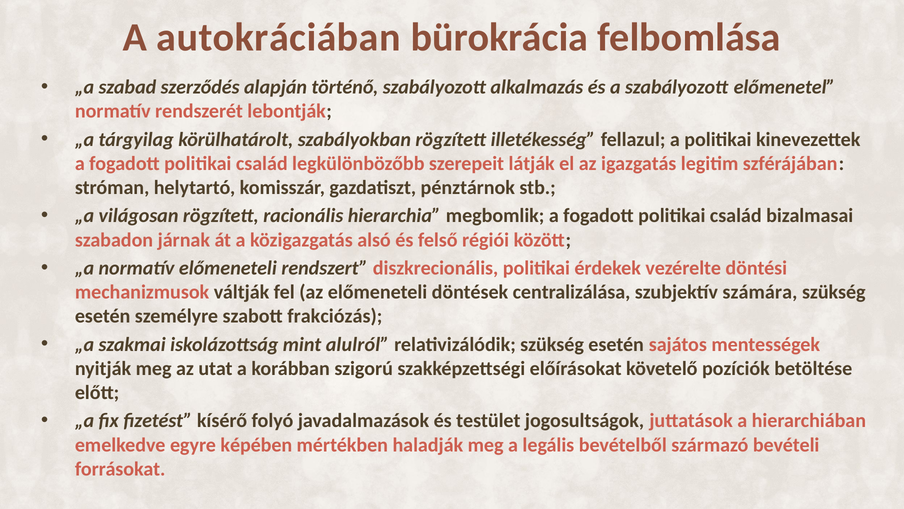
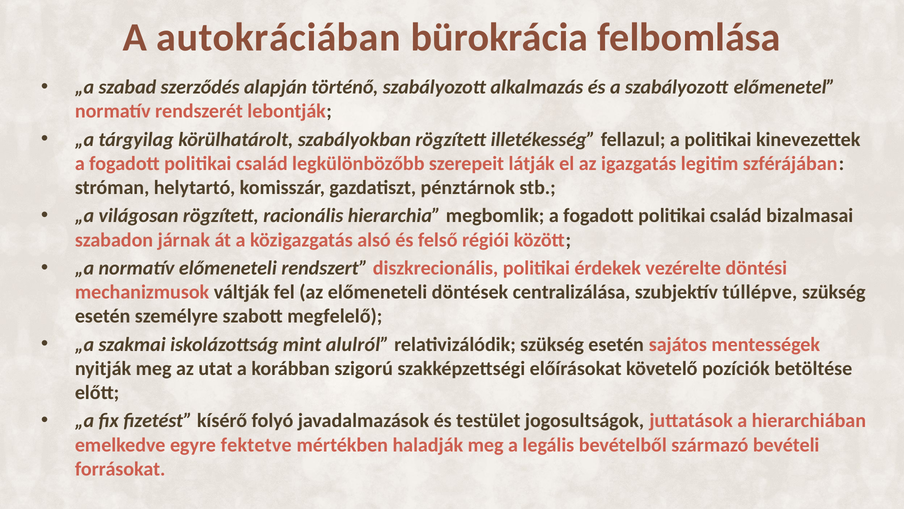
számára: számára -> túllépve
frakciózás: frakciózás -> megfelelő
képében: képében -> fektetve
